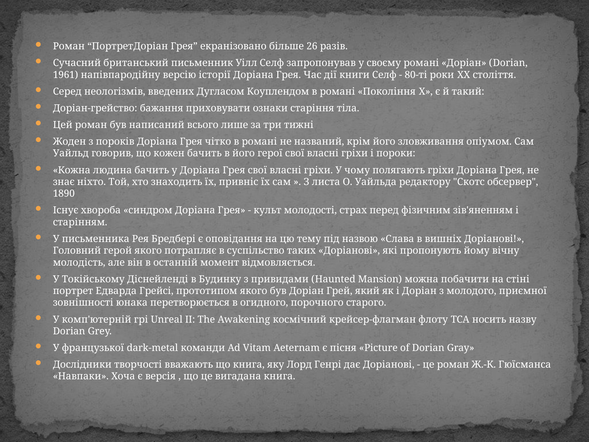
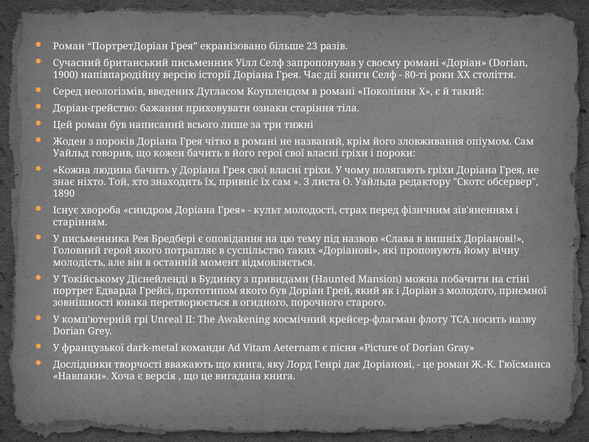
26: 26 -> 23
1961: 1961 -> 1900
